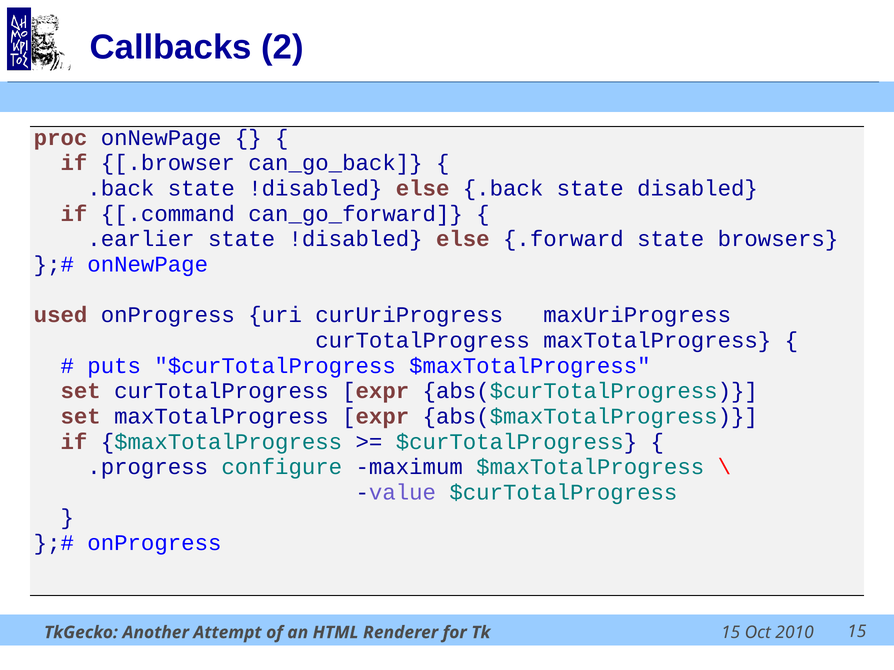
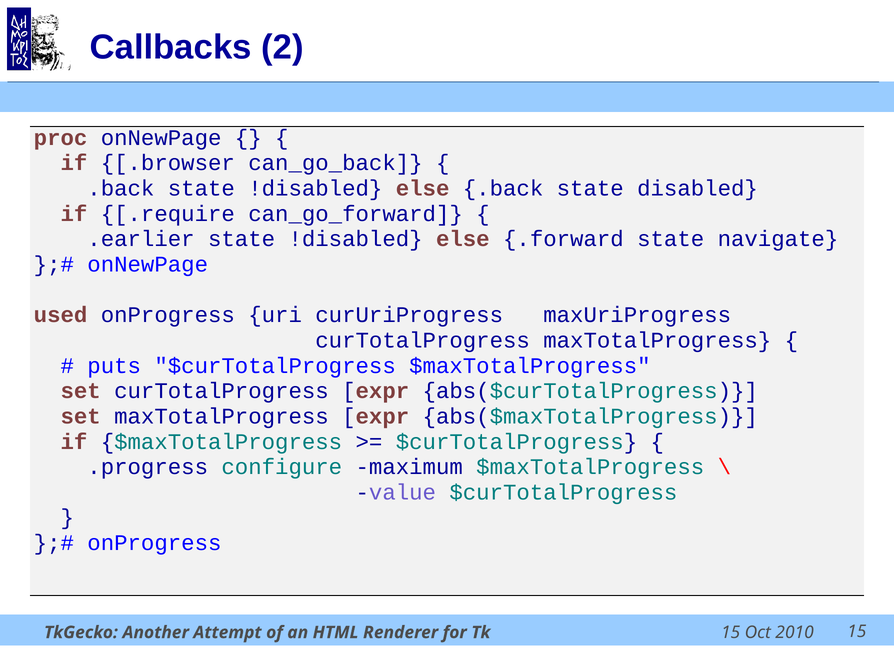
.command: .command -> .require
browsers: browsers -> navigate
